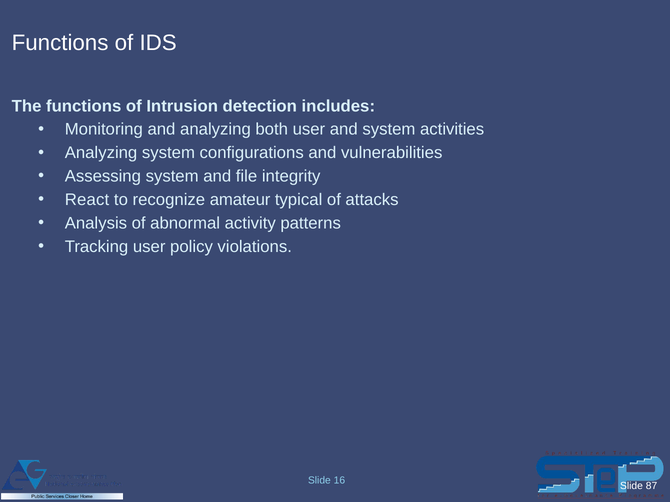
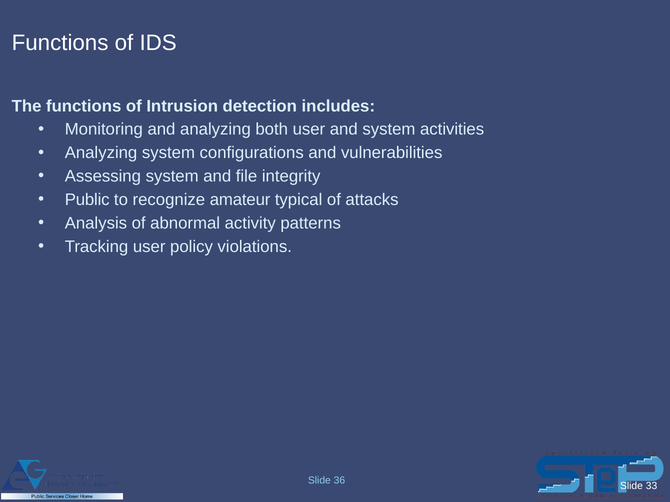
React: React -> Public
16: 16 -> 36
87: 87 -> 33
